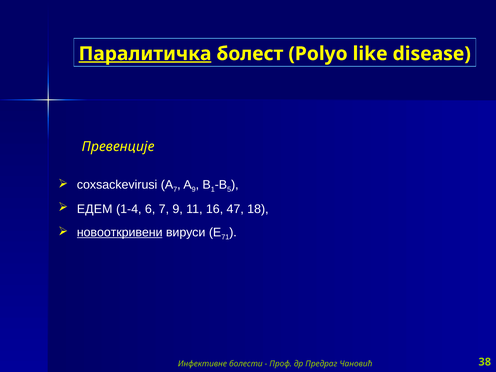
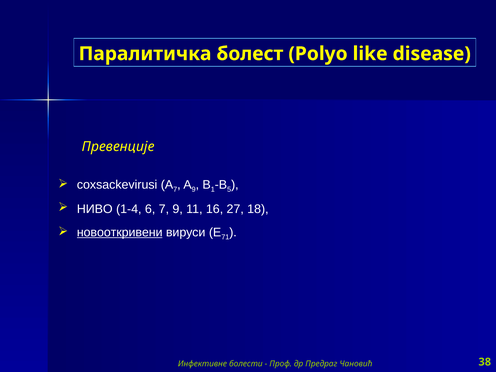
Паралитичка underline: present -> none
ЕДЕМ: ЕДЕМ -> НИВО
47: 47 -> 27
